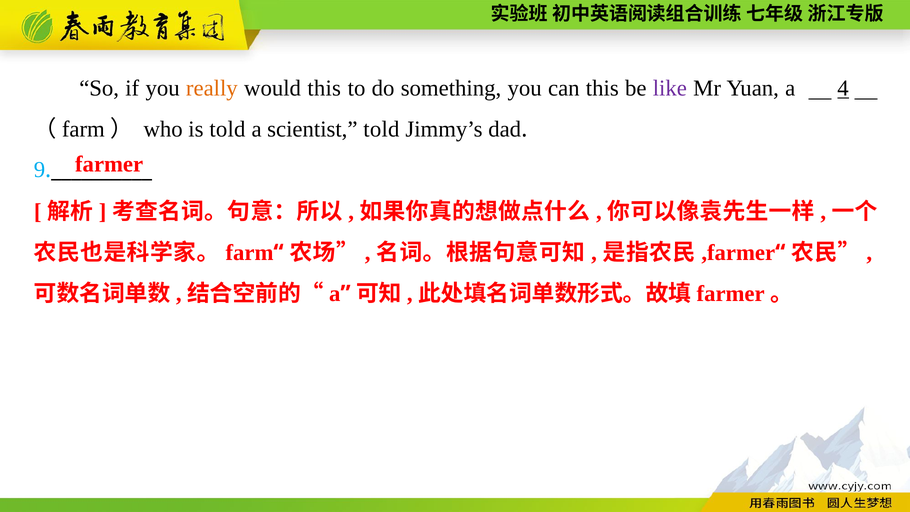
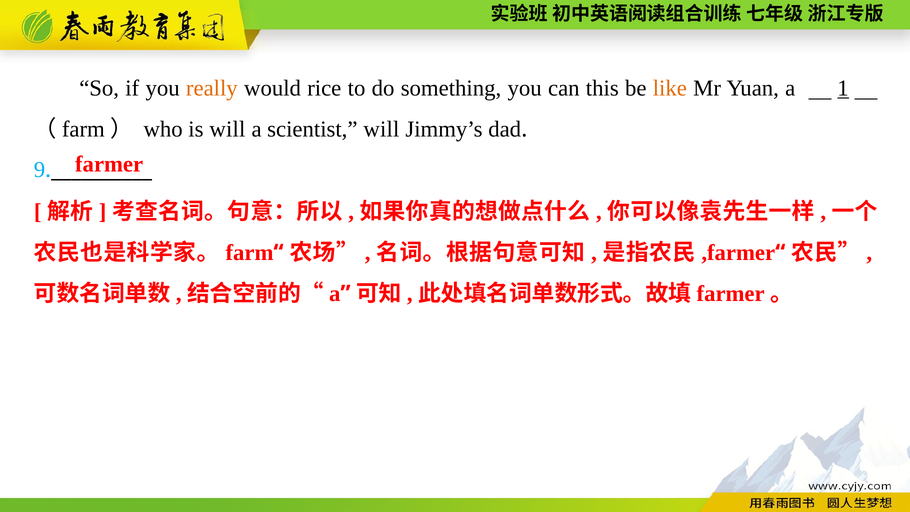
would this: this -> rice
like colour: purple -> orange
4: 4 -> 1
is told: told -> will
scientist told: told -> will
